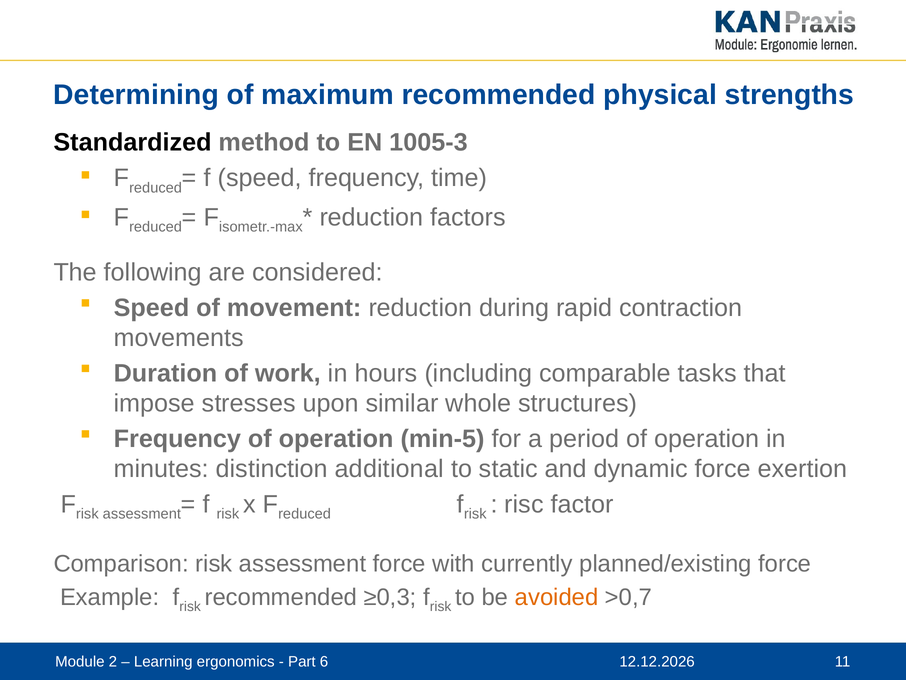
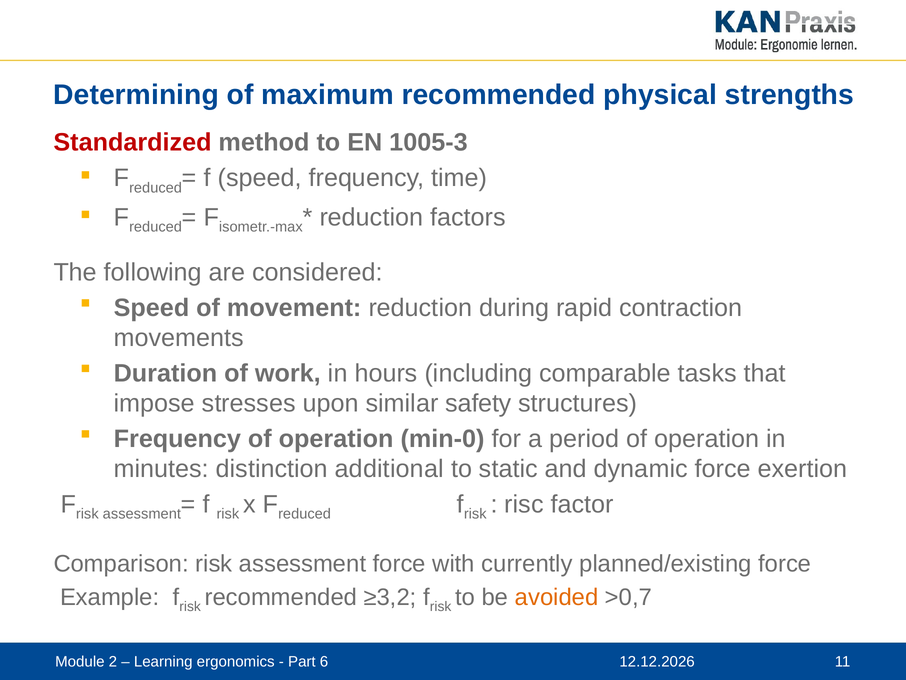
Standardized colour: black -> red
whole: whole -> safety
min-5: min-5 -> min-0
≥0,3: ≥0,3 -> ≥3,2
